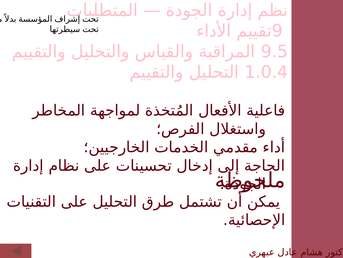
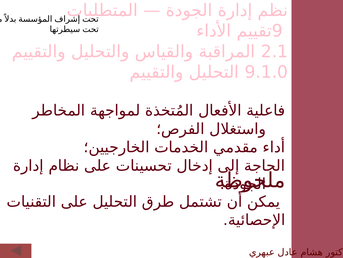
9.5: 9.5 -> 2.1
1.0.4: 1.0.4 -> 9.1.0
